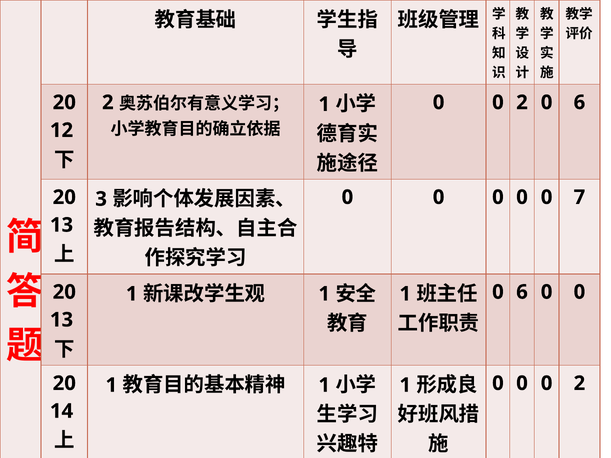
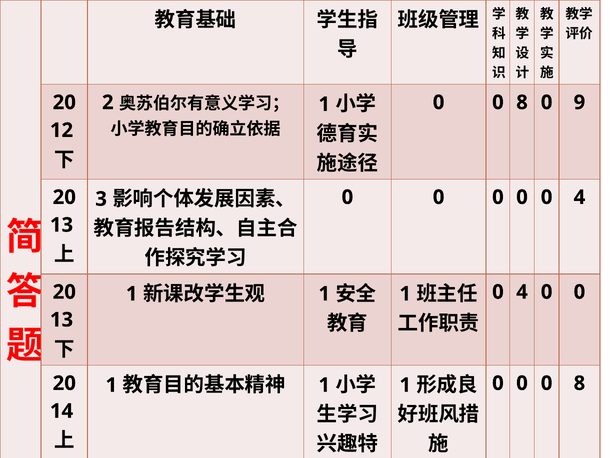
2 at (522, 102): 2 -> 8
6 at (579, 102): 6 -> 9
0 0 7: 7 -> 4
6 at (522, 292): 6 -> 4
0 0 0 2: 2 -> 8
